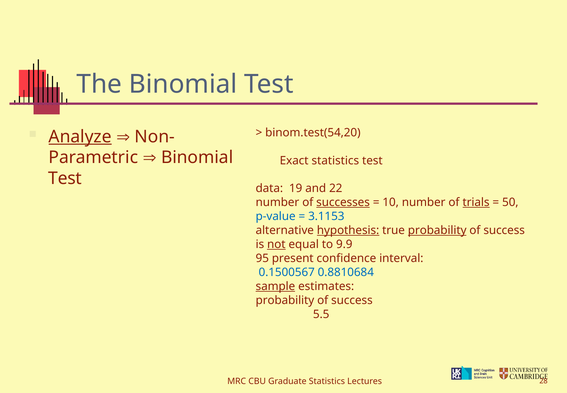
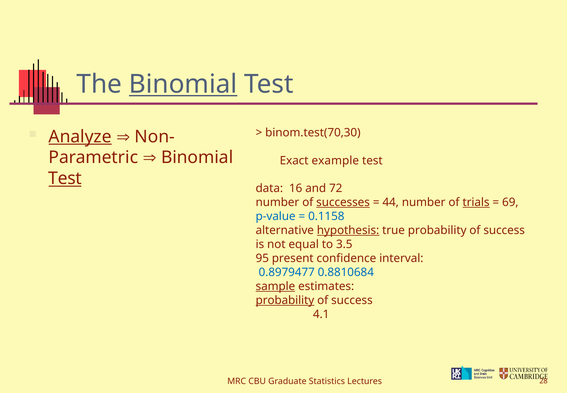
Binomial at (183, 84) underline: none -> present
binom.test(54,20: binom.test(54,20 -> binom.test(70,30
Exact statistics: statistics -> example
Test at (65, 178) underline: none -> present
19: 19 -> 16
22: 22 -> 72
10: 10 -> 44
50: 50 -> 69
3.1153: 3.1153 -> 0.1158
probability at (437, 230) underline: present -> none
not underline: present -> none
9.9: 9.9 -> 3.5
0.1500567: 0.1500567 -> 0.8979477
probability at (285, 300) underline: none -> present
5.5: 5.5 -> 4.1
